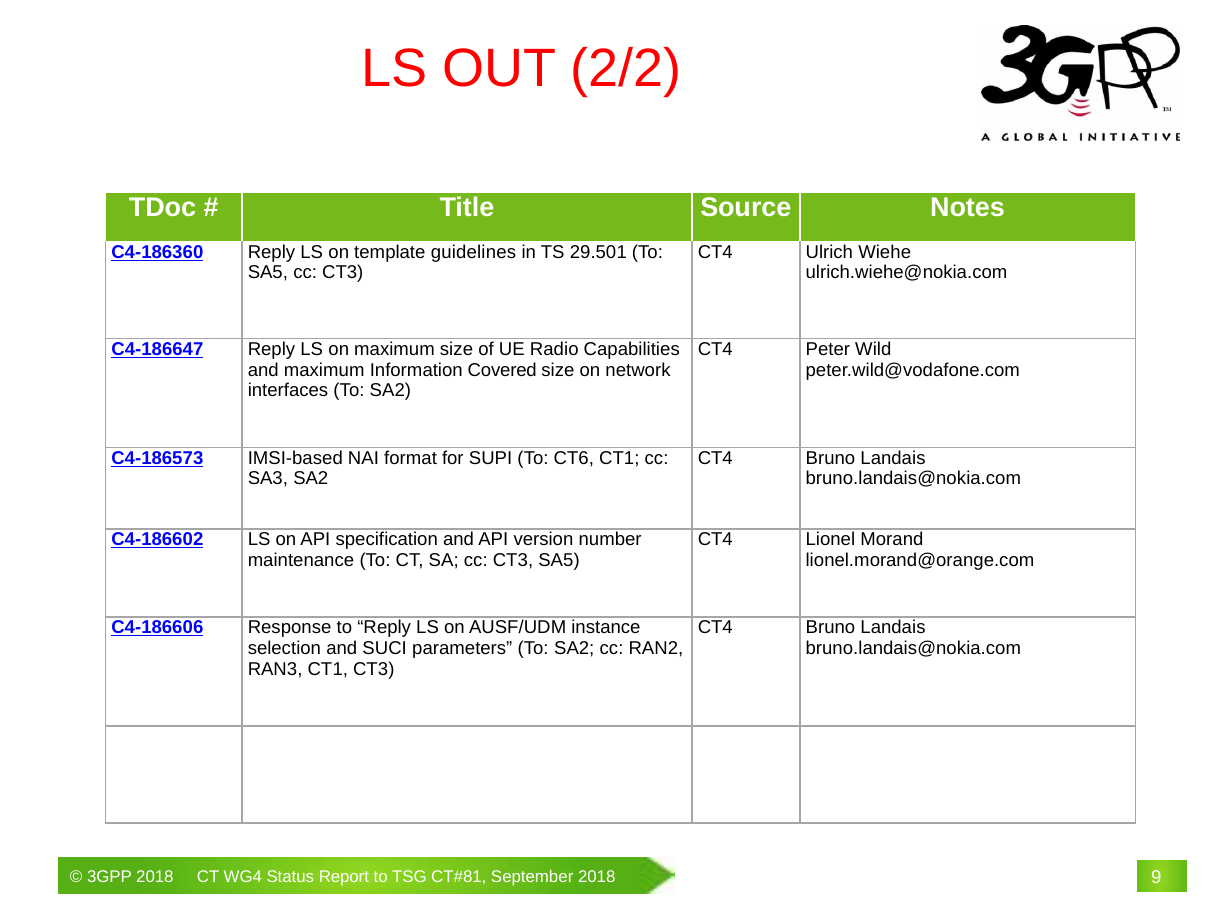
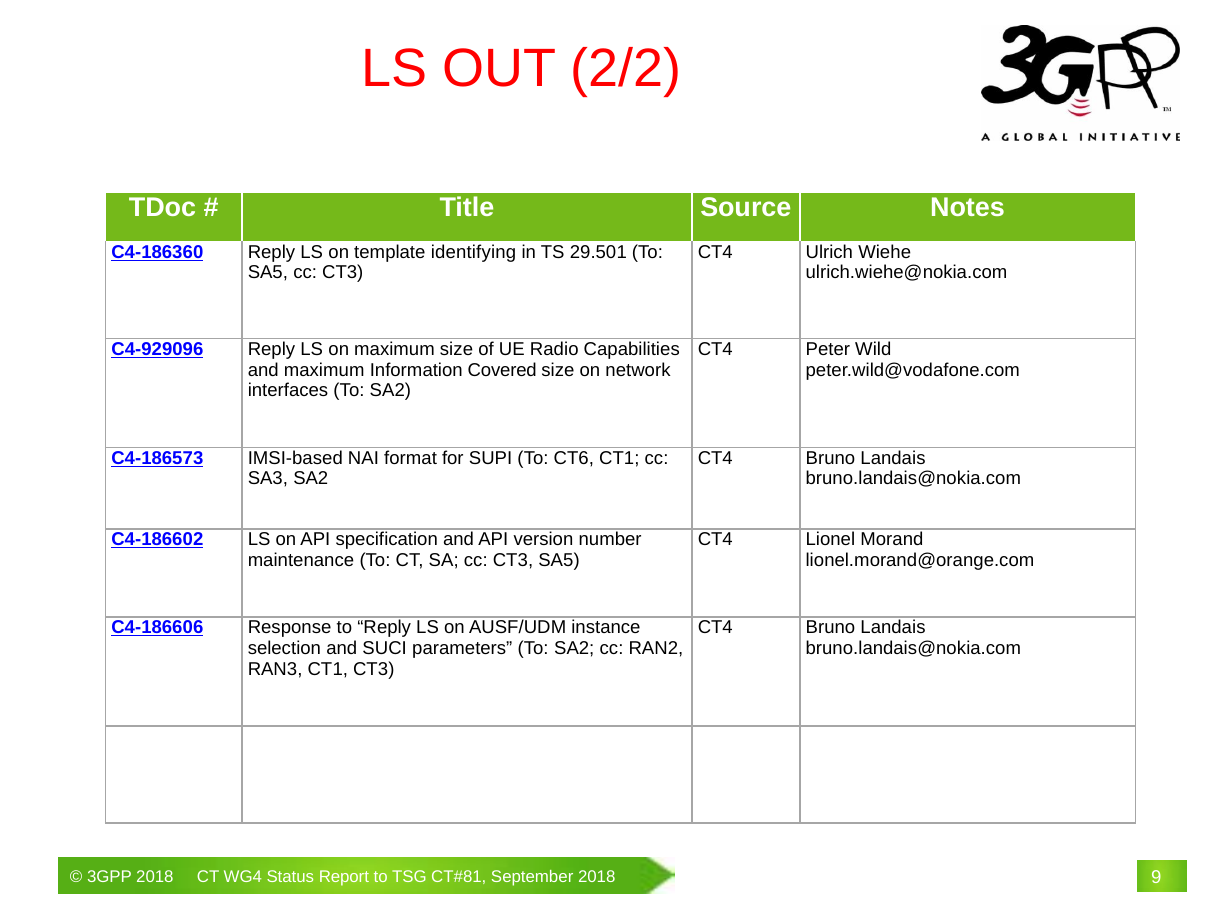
guidelines: guidelines -> identifying
C4-186647: C4-186647 -> C4-929096
